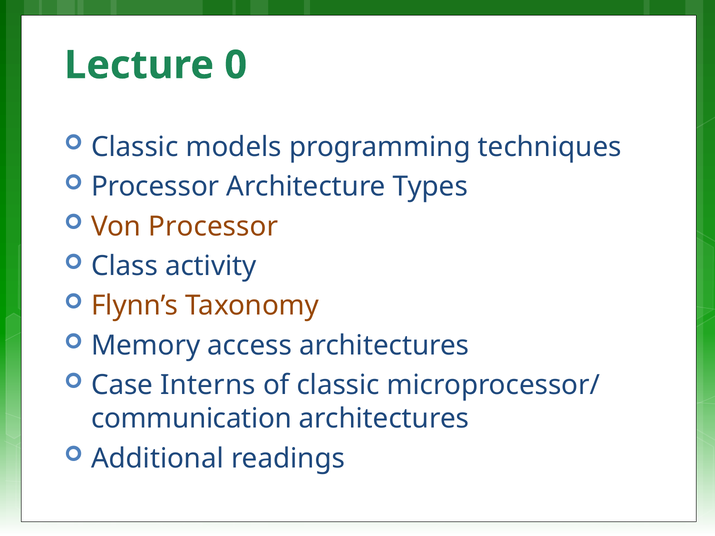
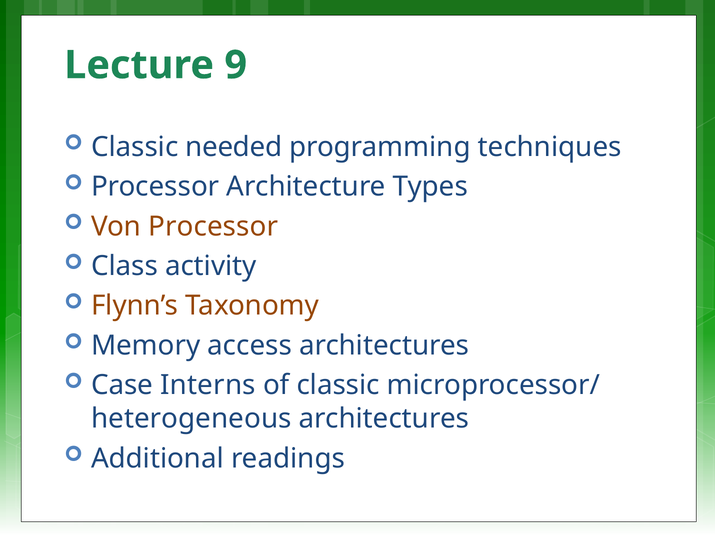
0: 0 -> 9
models: models -> needed
communication: communication -> heterogeneous
